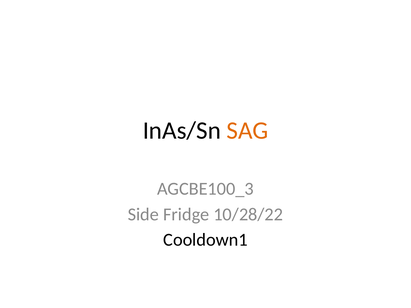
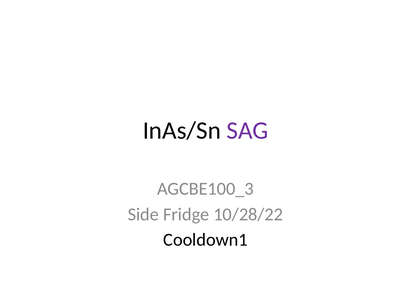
SAG colour: orange -> purple
